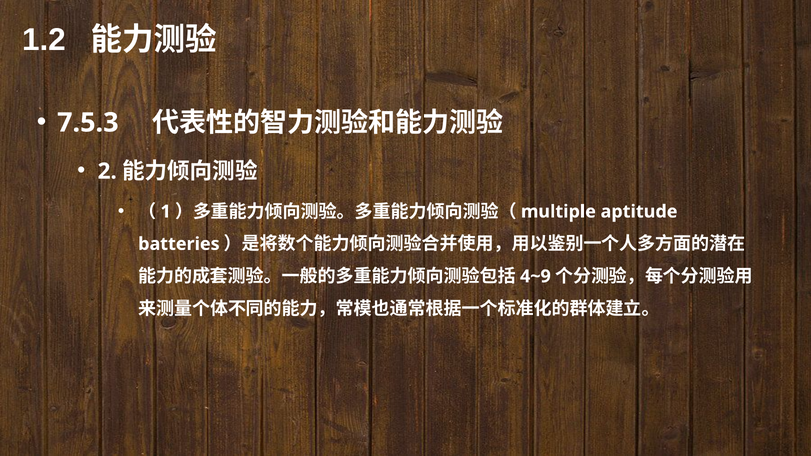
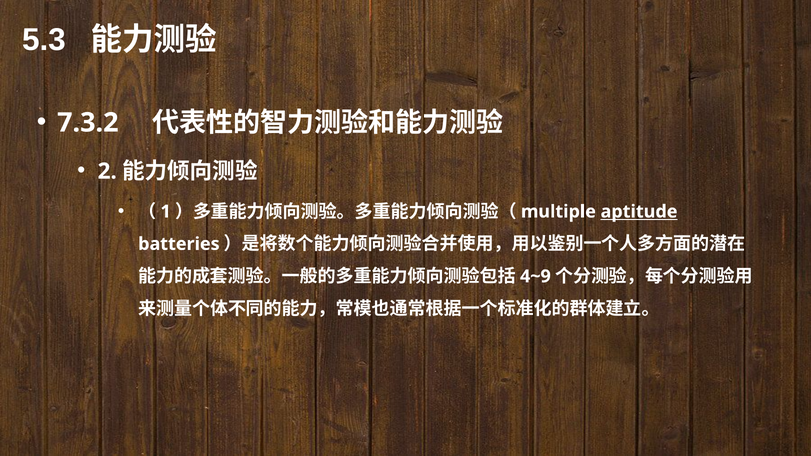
1.2: 1.2 -> 5.3
7.5.3: 7.5.3 -> 7.3.2
aptitude underline: none -> present
